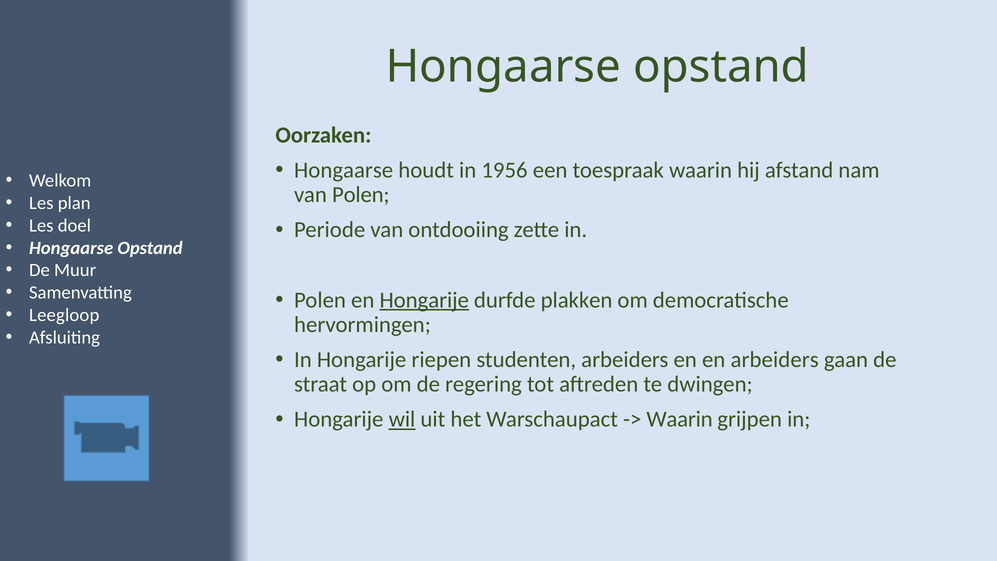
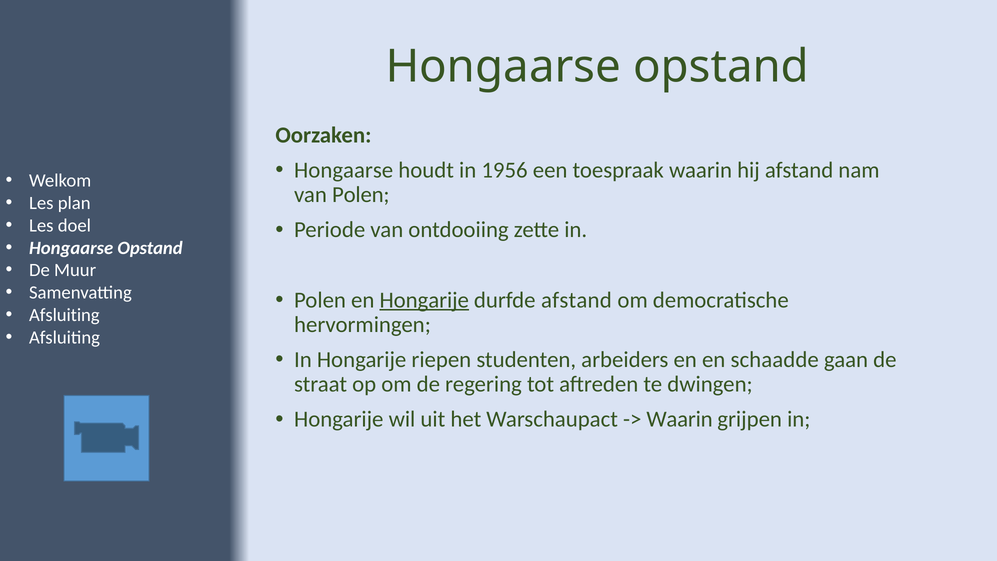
durfde plakken: plakken -> afstand
Leegloop at (64, 315): Leegloop -> Afsluiting
en arbeiders: arbeiders -> schaadde
wil underline: present -> none
